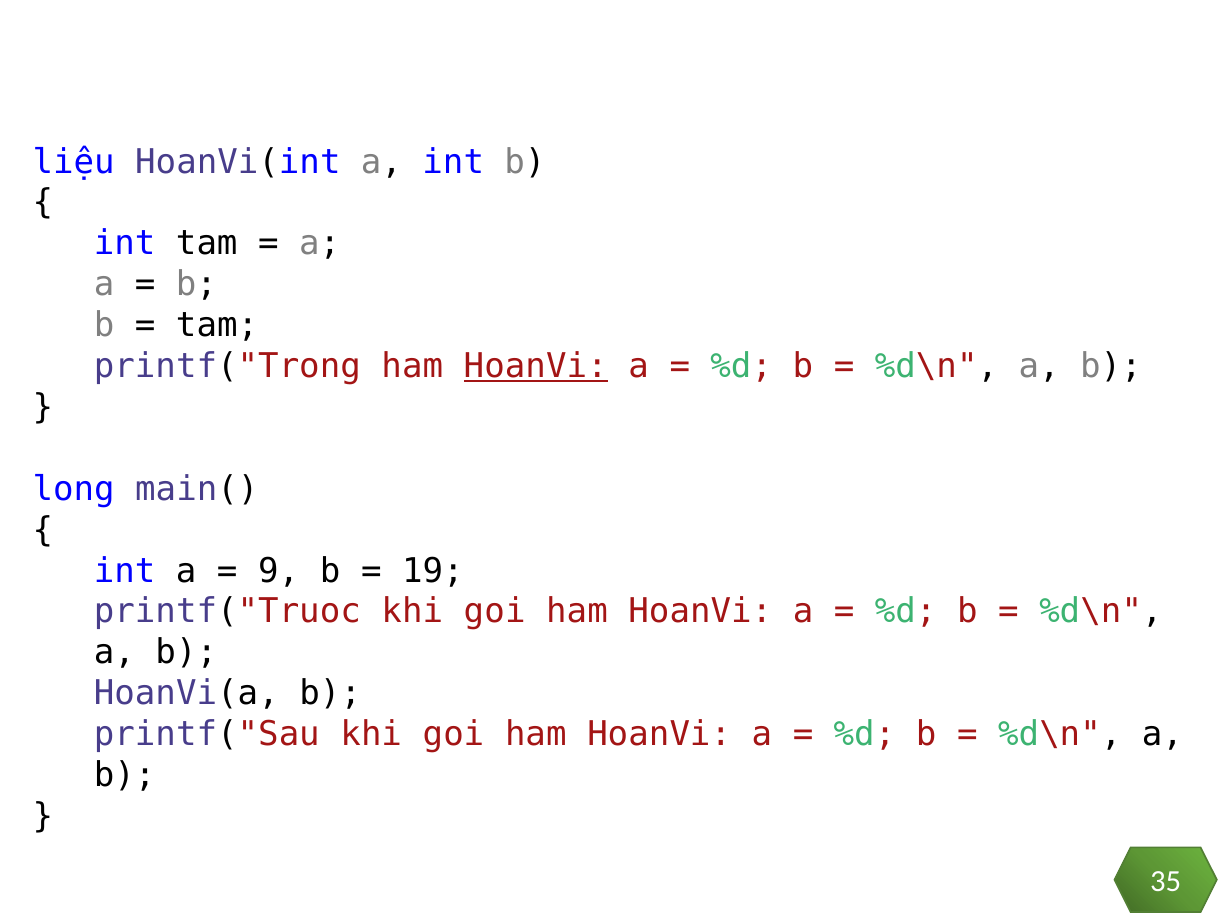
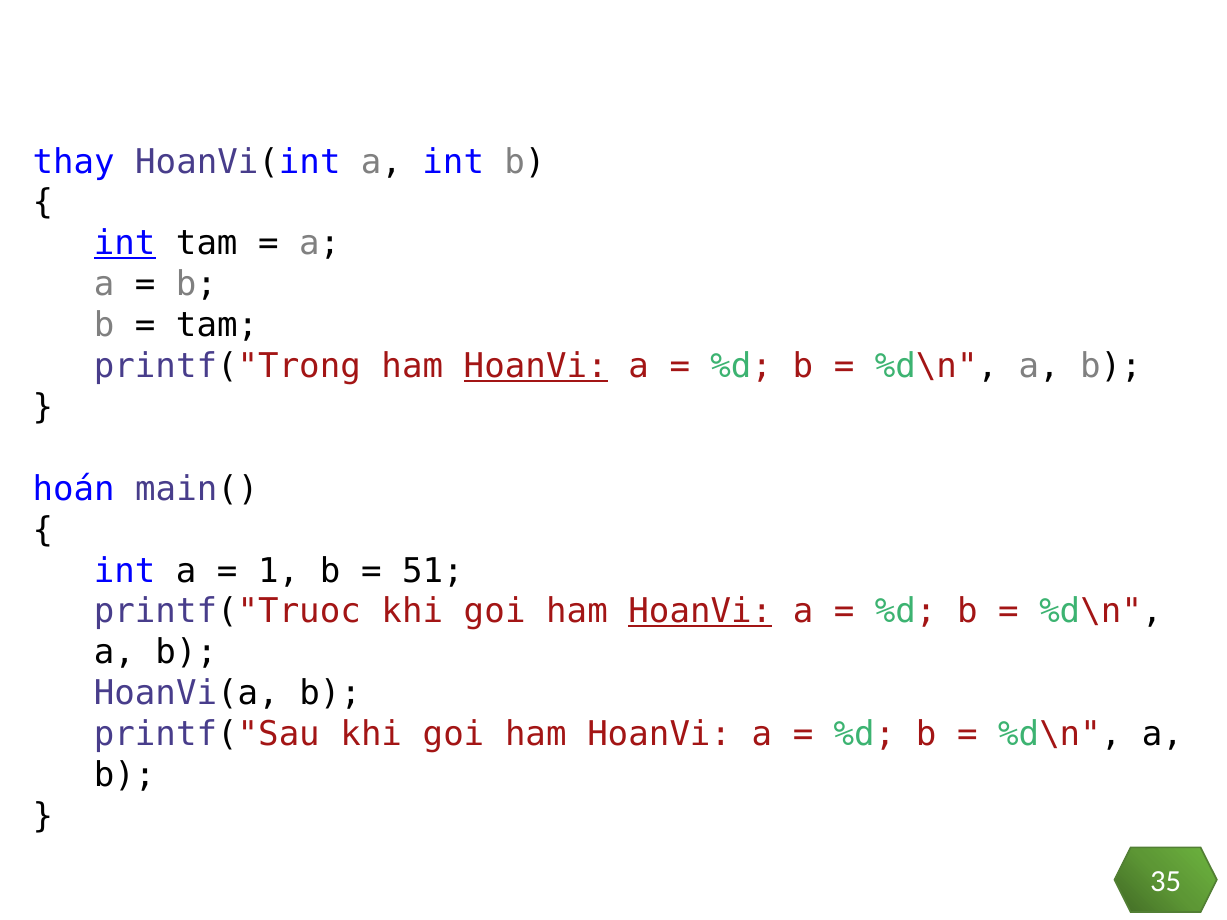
liệu: liệu -> thay
int at (125, 244) underline: none -> present
long: long -> hoán
9: 9 -> 1
19: 19 -> 51
HoanVi at (700, 612) underline: none -> present
